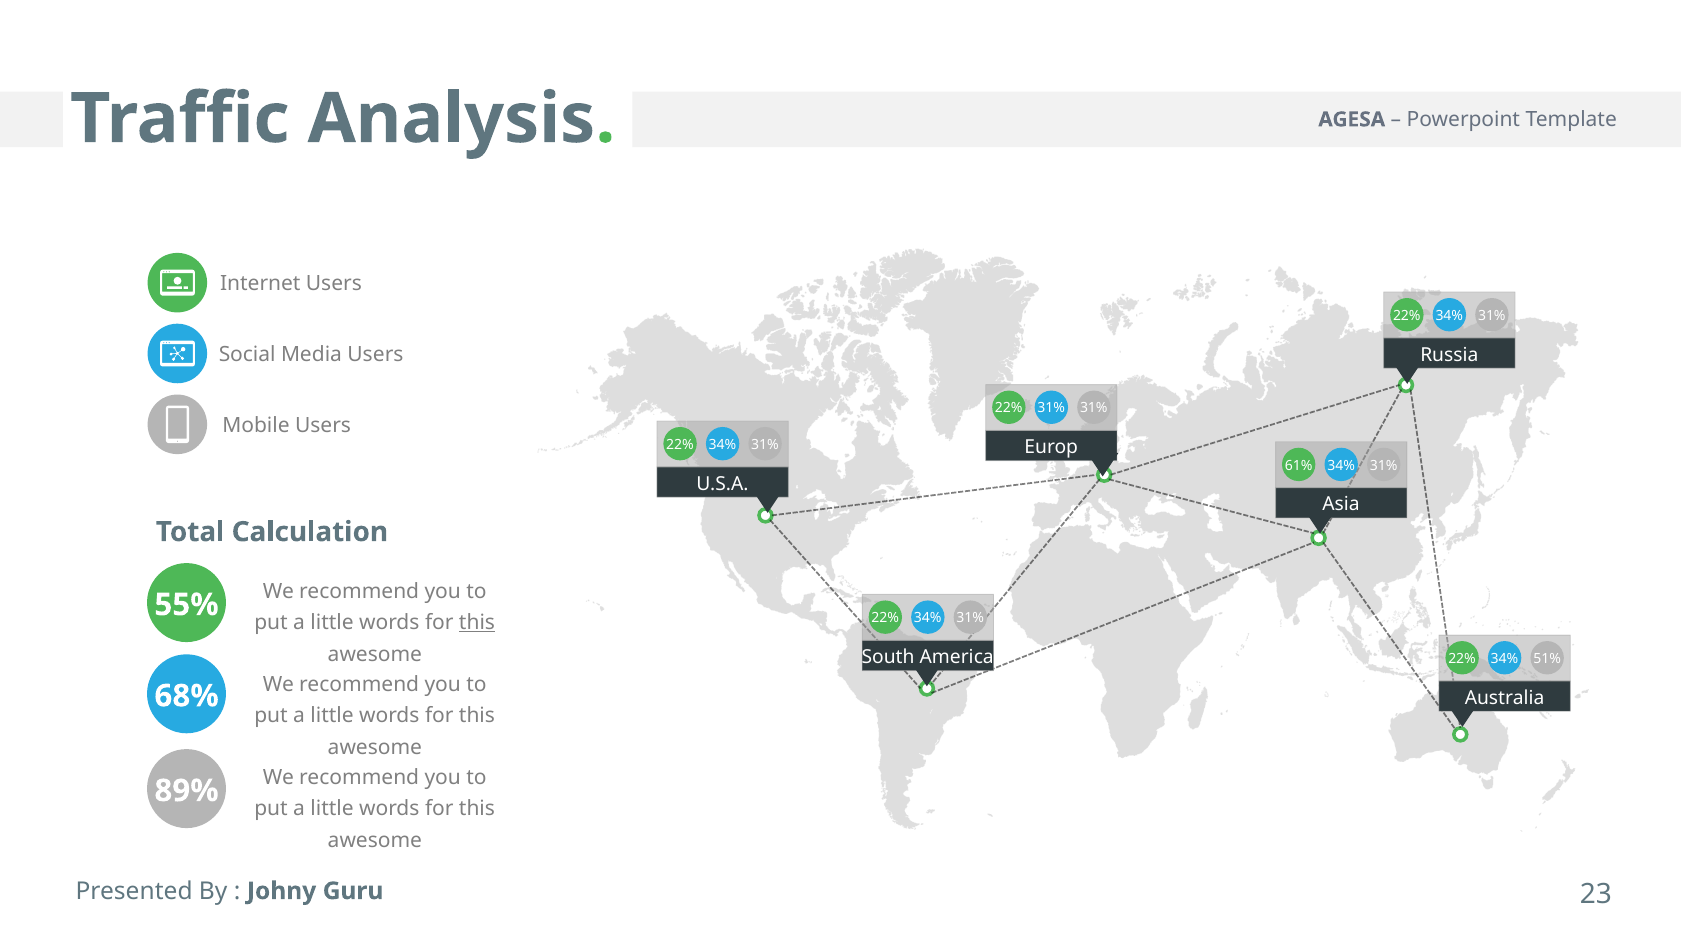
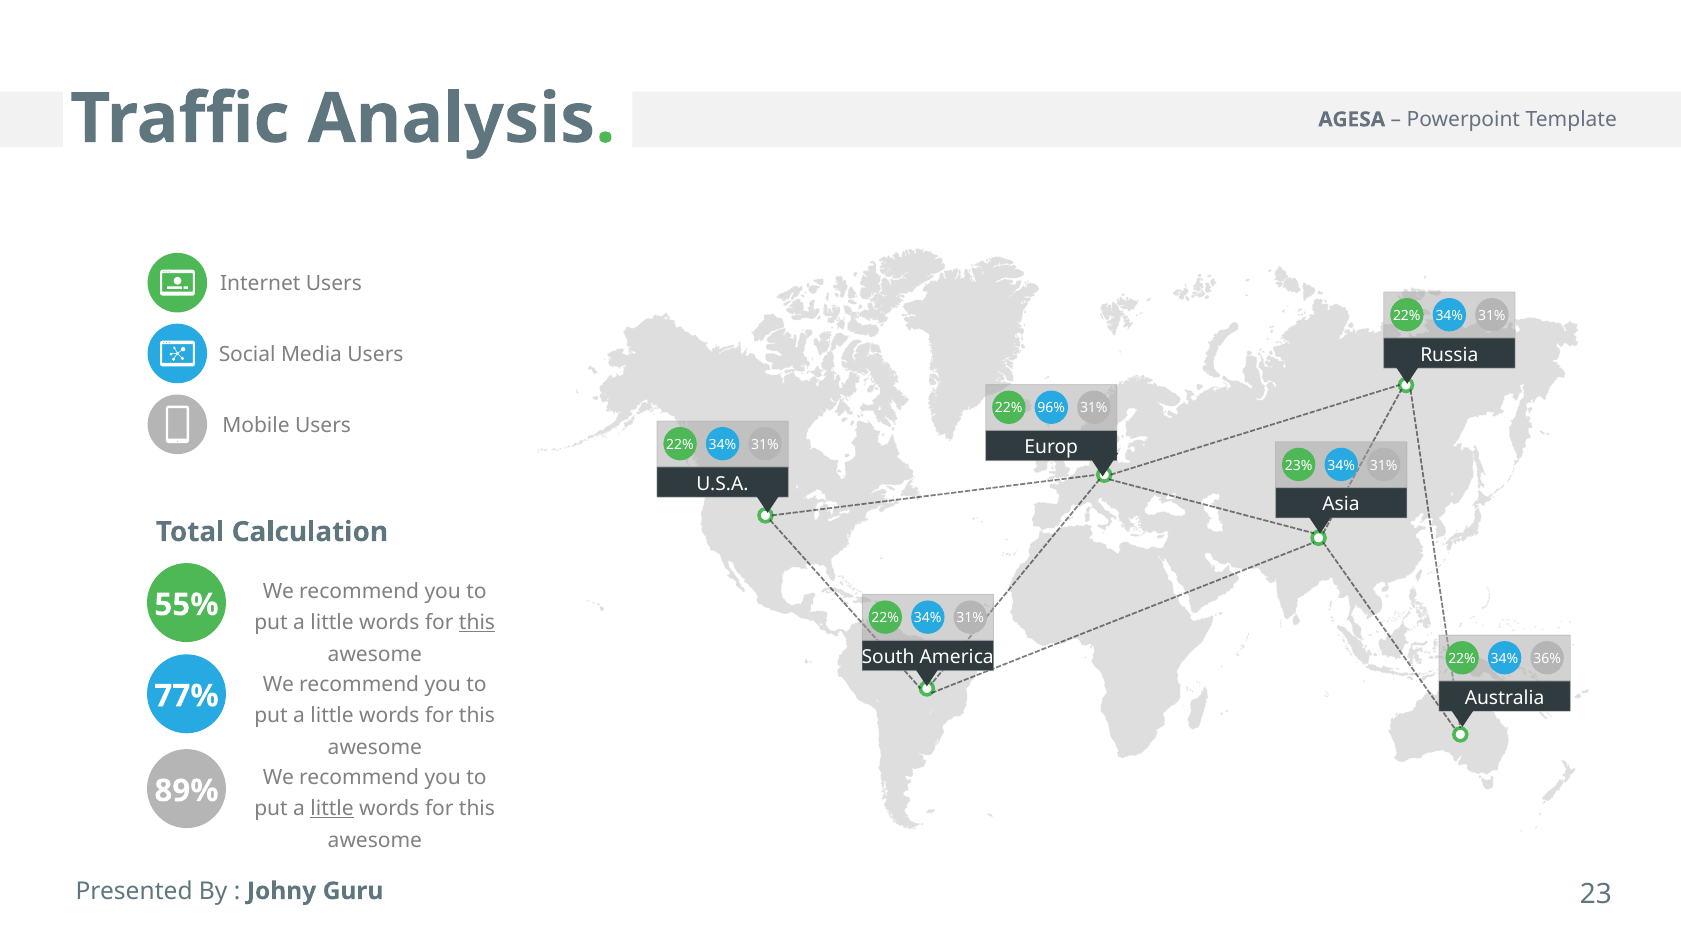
22% 31%: 31% -> 96%
61%: 61% -> 23%
51%: 51% -> 36%
68%: 68% -> 77%
little at (332, 808) underline: none -> present
